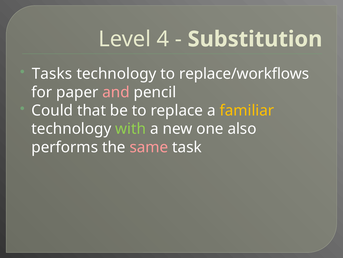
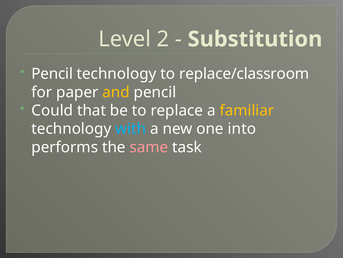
4: 4 -> 2
Tasks at (52, 74): Tasks -> Pencil
replace/workflows: replace/workflows -> replace/classroom
and colour: pink -> yellow
with colour: light green -> light blue
also: also -> into
